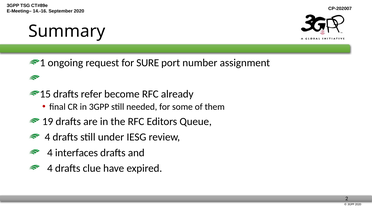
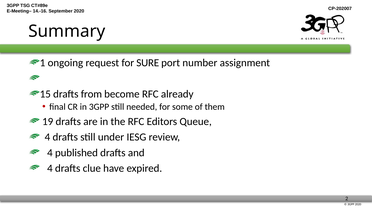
refer: refer -> from
interfaces: interfaces -> published
